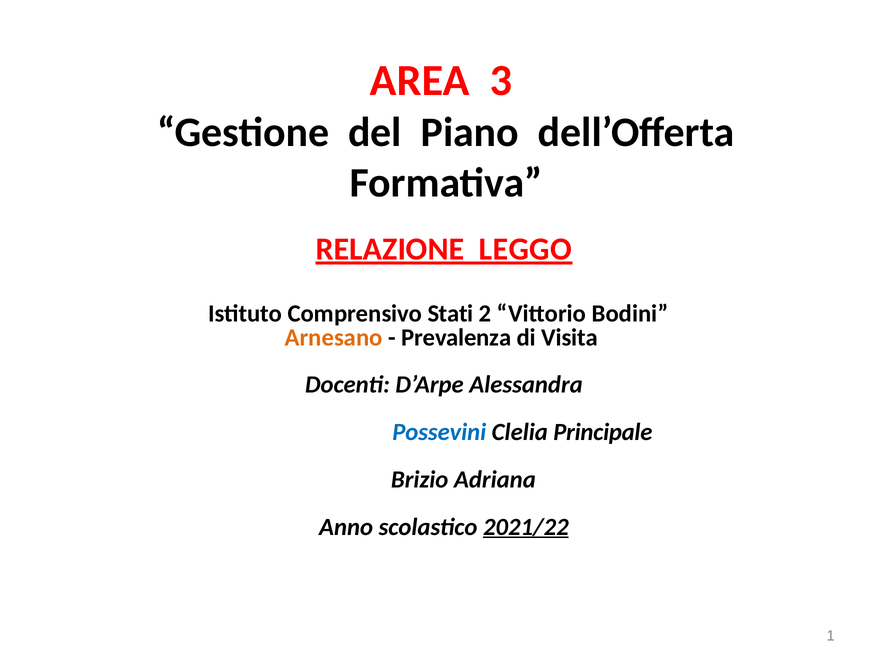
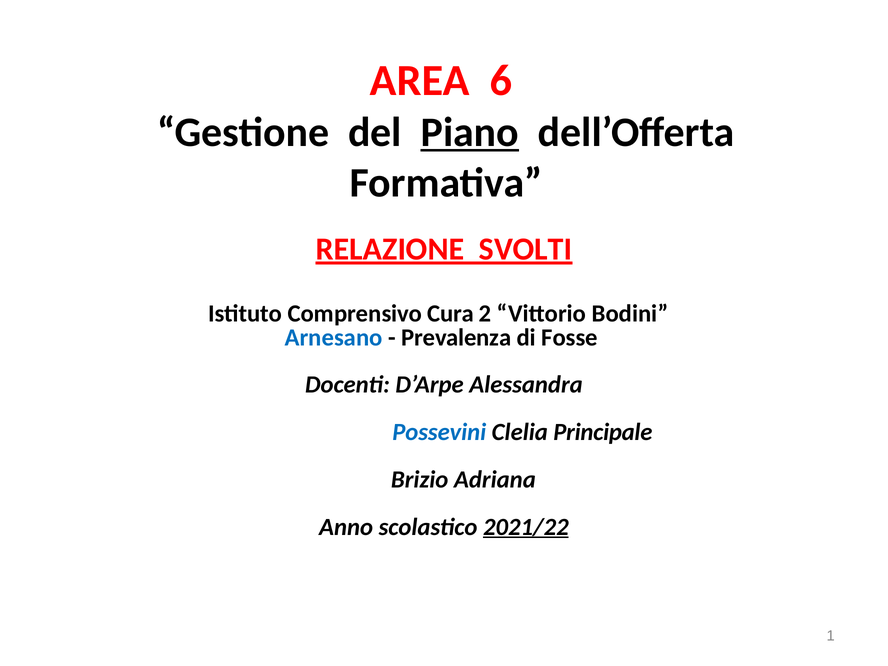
3: 3 -> 6
Piano underline: none -> present
LEGGO: LEGGO -> SVOLTI
Stati: Stati -> Cura
Arnesano colour: orange -> blue
Visita: Visita -> Fosse
